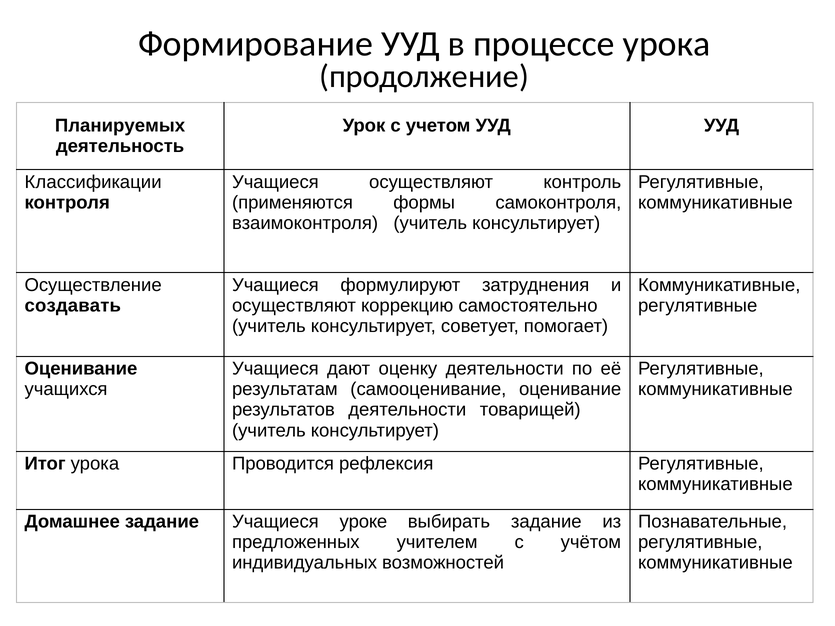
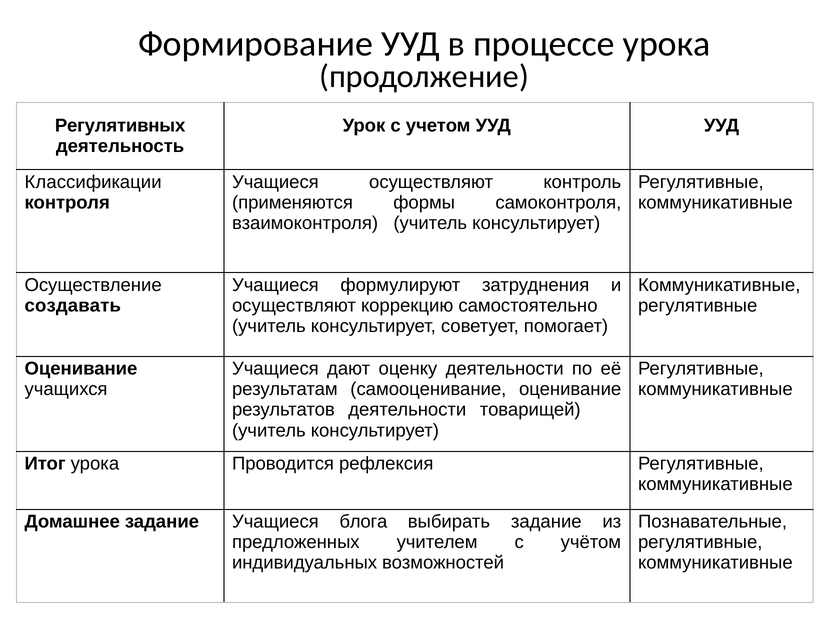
Планируемых: Планируемых -> Регулятивных
уроке: уроке -> блога
